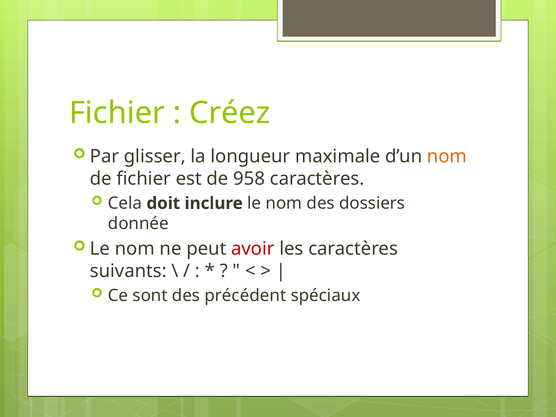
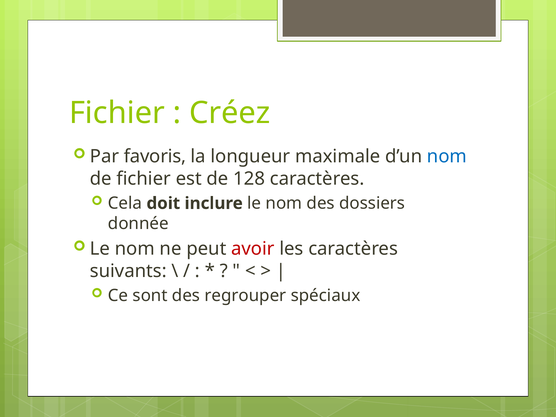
glisser: glisser -> favoris
nom at (447, 157) colour: orange -> blue
958: 958 -> 128
précédent: précédent -> regrouper
